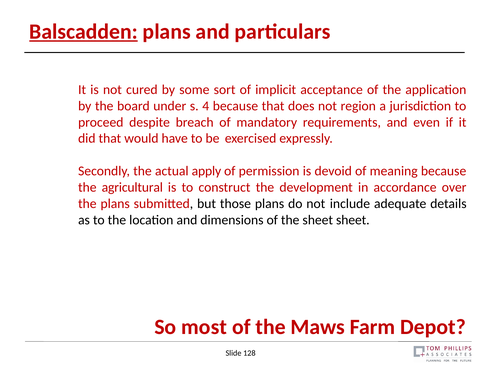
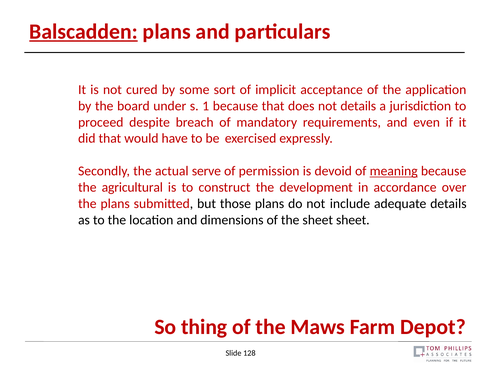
4: 4 -> 1
not region: region -> details
apply: apply -> serve
meaning underline: none -> present
most: most -> thing
